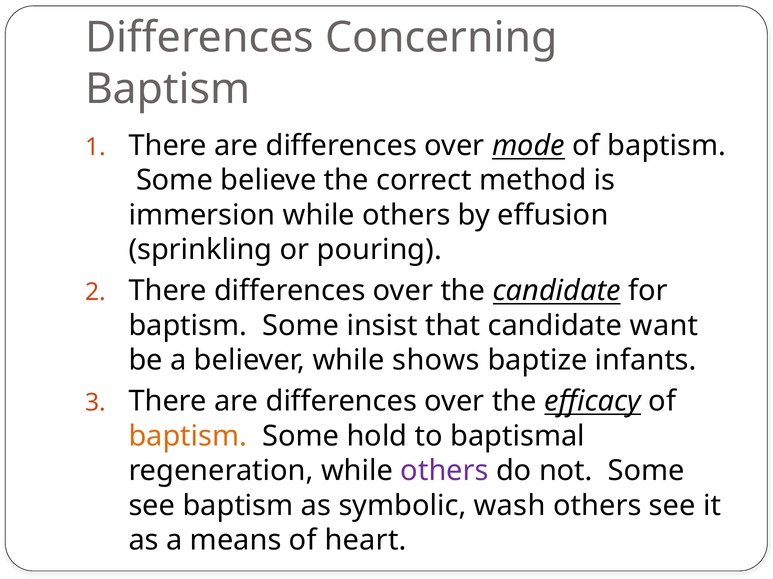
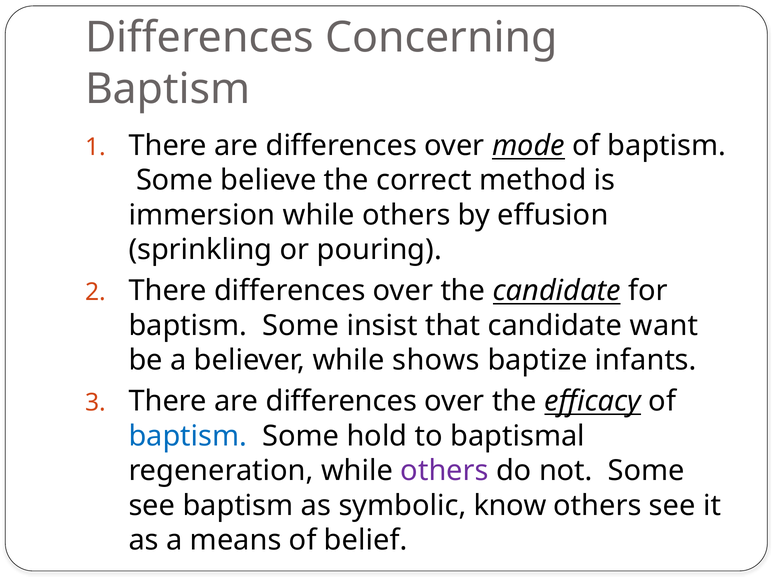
baptism at (188, 437) colour: orange -> blue
wash: wash -> know
heart: heart -> belief
